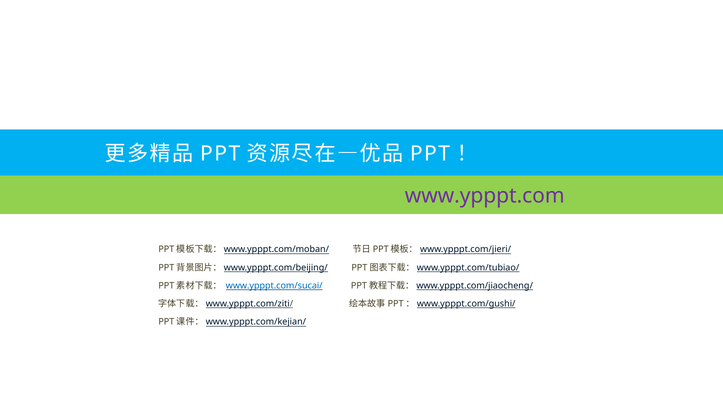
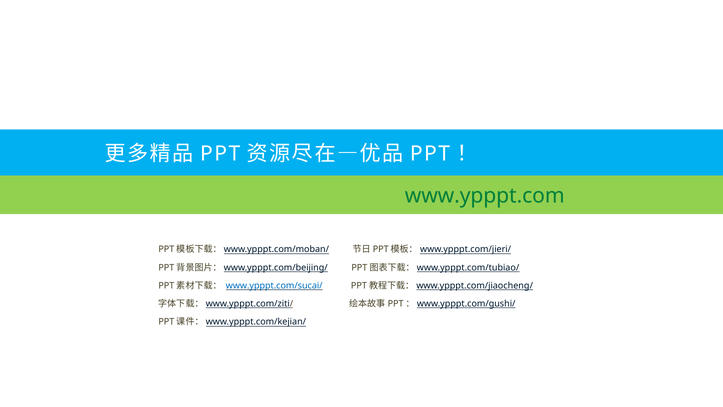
www.ypppt.com colour: purple -> green
